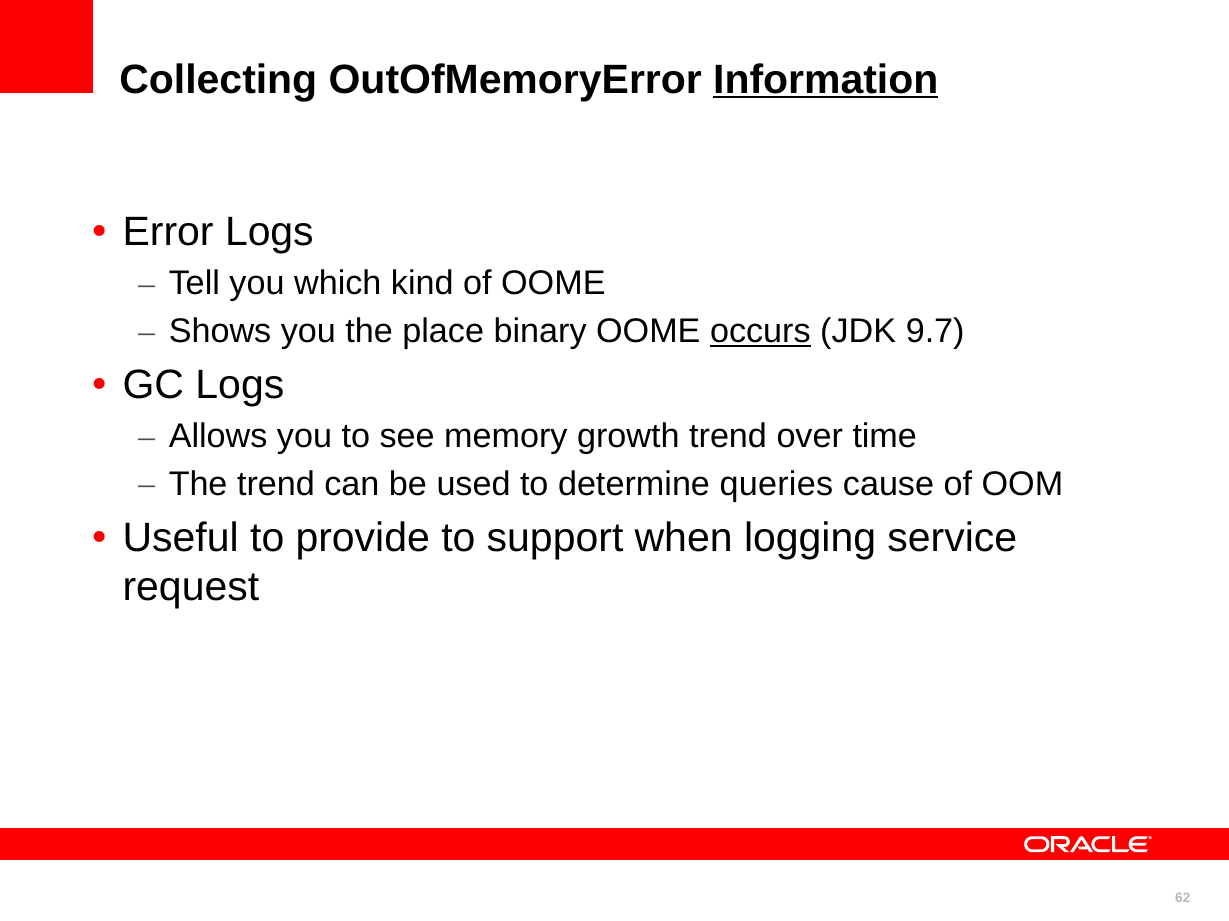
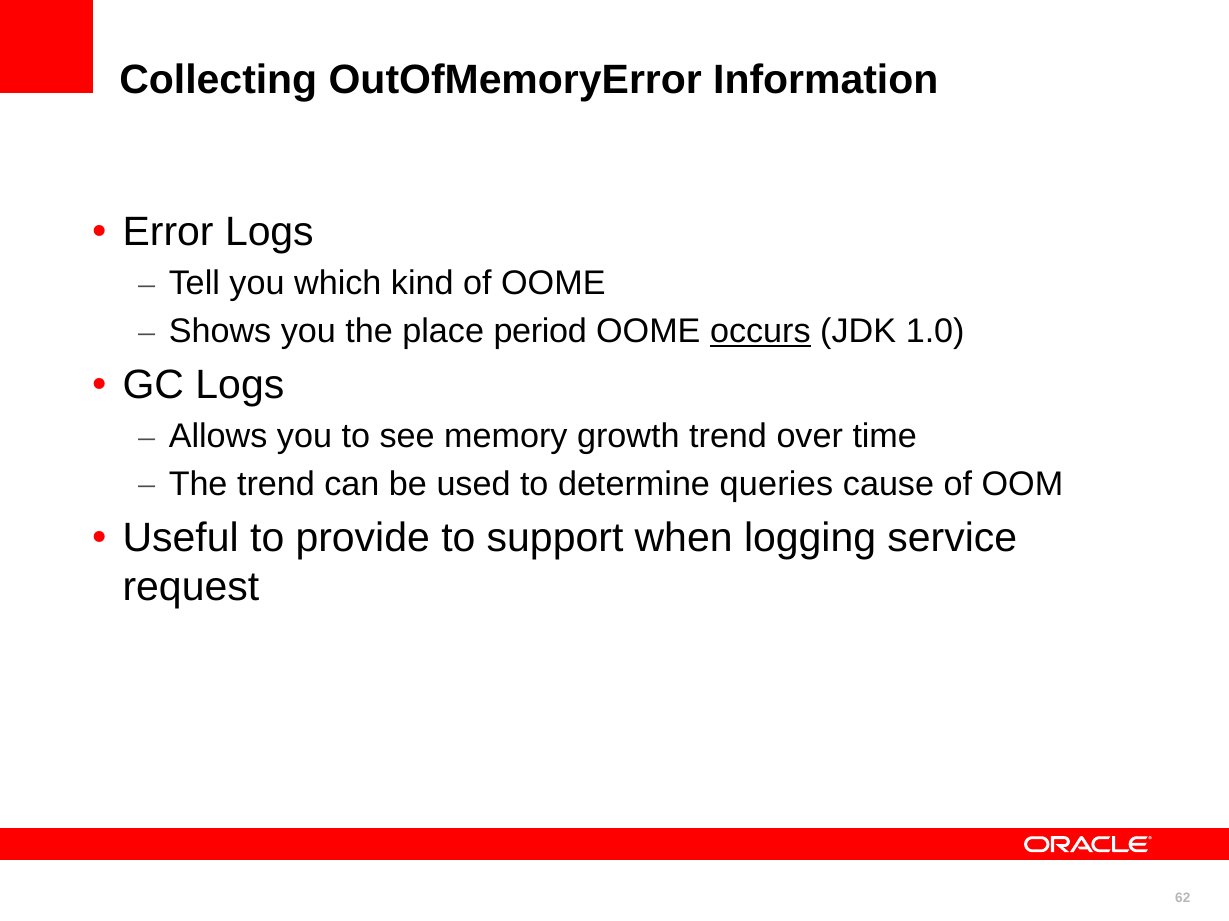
Information underline: present -> none
binary: binary -> period
9.7: 9.7 -> 1.0
